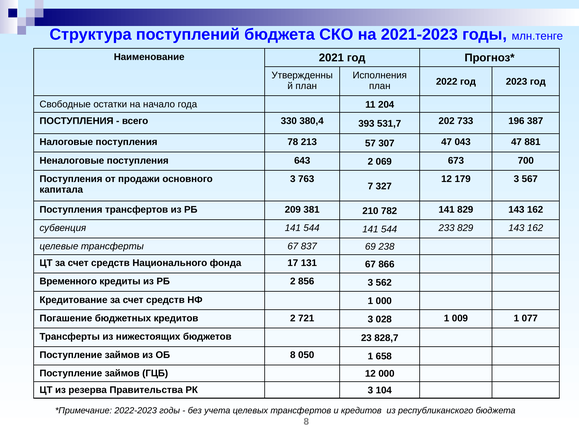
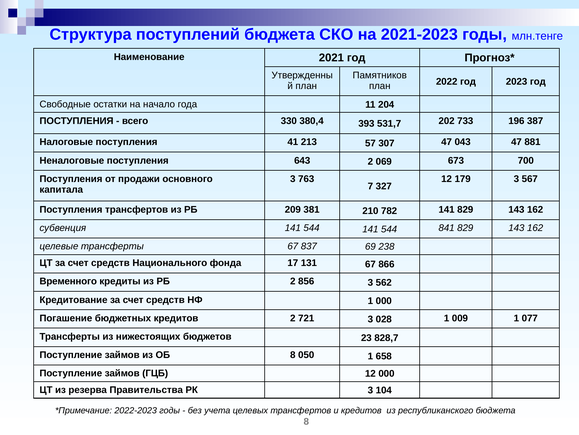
Исполнения: Исполнения -> Памятников
78: 78 -> 41
233: 233 -> 841
